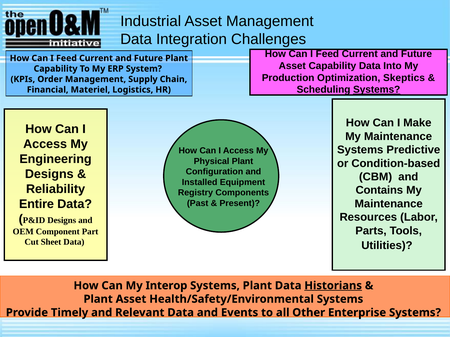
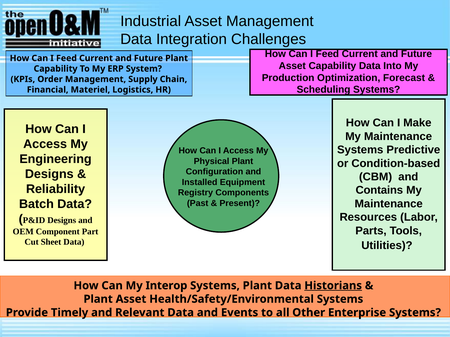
Skeptics: Skeptics -> Forecast
Systems at (377, 90) underline: present -> none
Entire: Entire -> Batch
